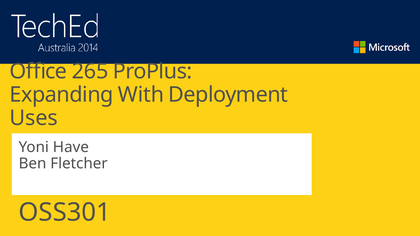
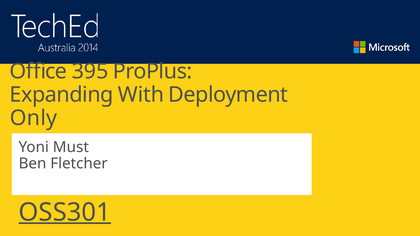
265: 265 -> 395
Uses: Uses -> Only
Have: Have -> Must
OSS301 underline: none -> present
